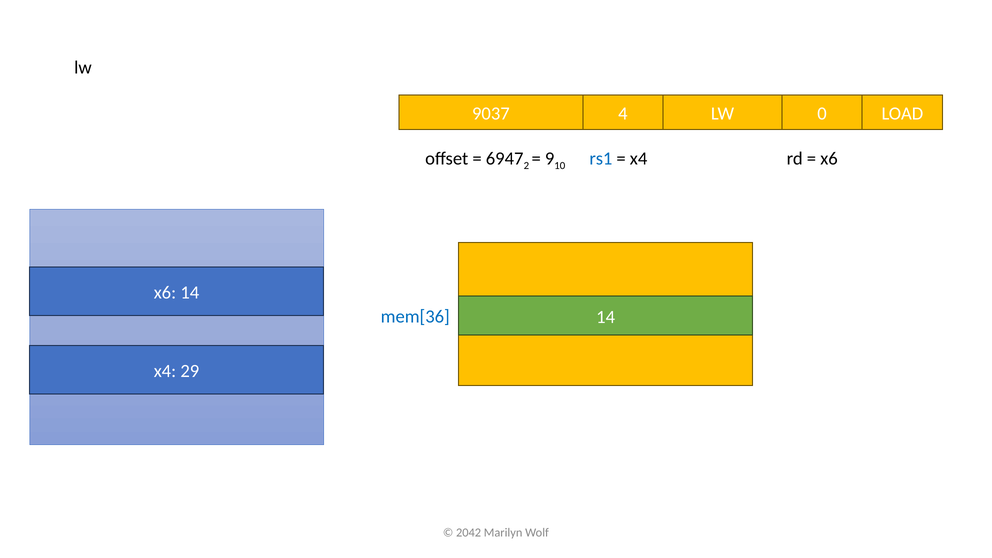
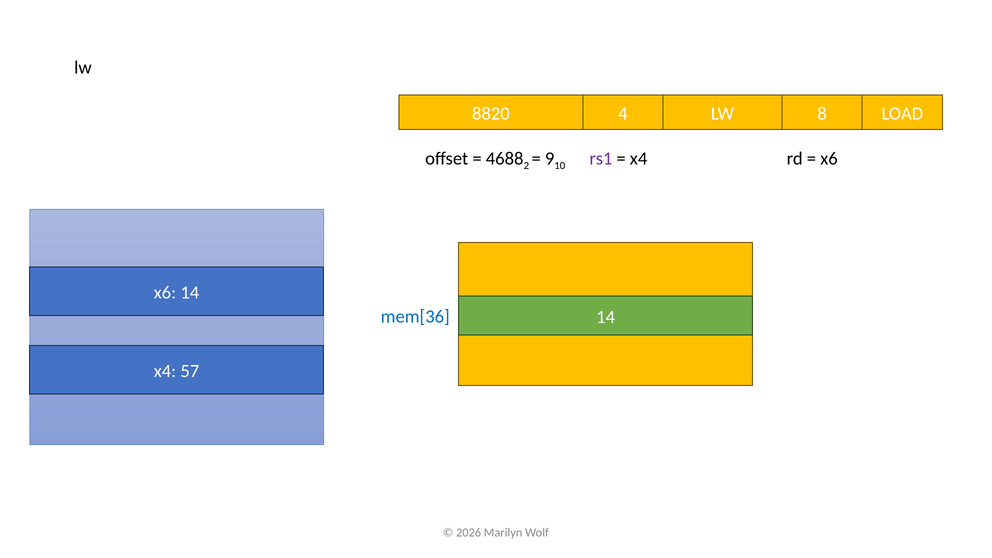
9037: 9037 -> 8820
0: 0 -> 8
6947: 6947 -> 4688
rs1 colour: blue -> purple
29: 29 -> 57
2042: 2042 -> 2026
